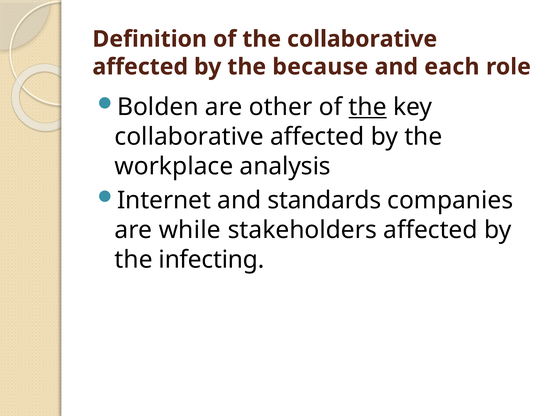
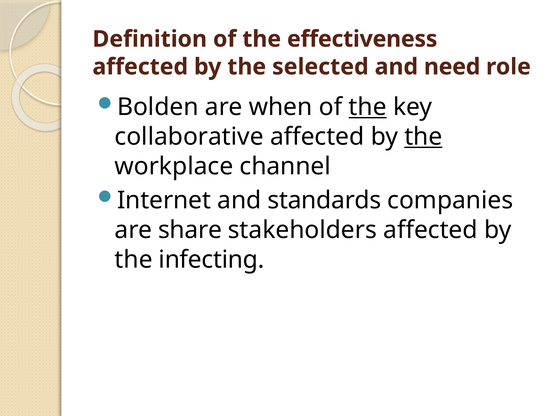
the collaborative: collaborative -> effectiveness
because: because -> selected
each: each -> need
other: other -> when
the at (423, 137) underline: none -> present
analysis: analysis -> channel
while: while -> share
